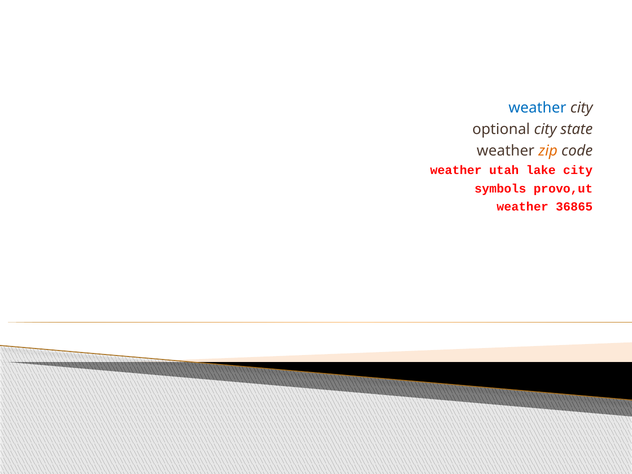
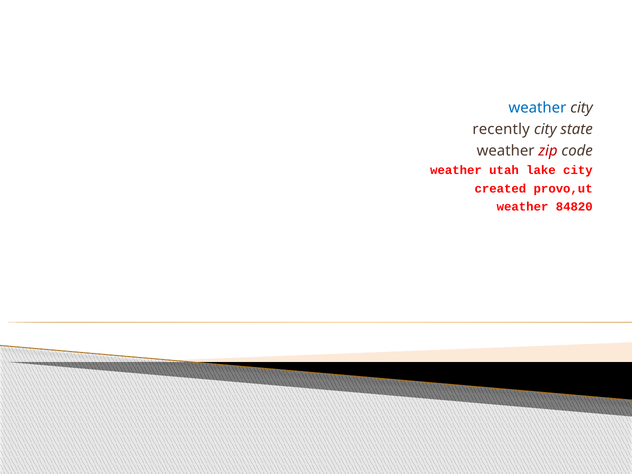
optional: optional -> recently
zip colour: orange -> red
symbols: symbols -> created
36865: 36865 -> 84820
